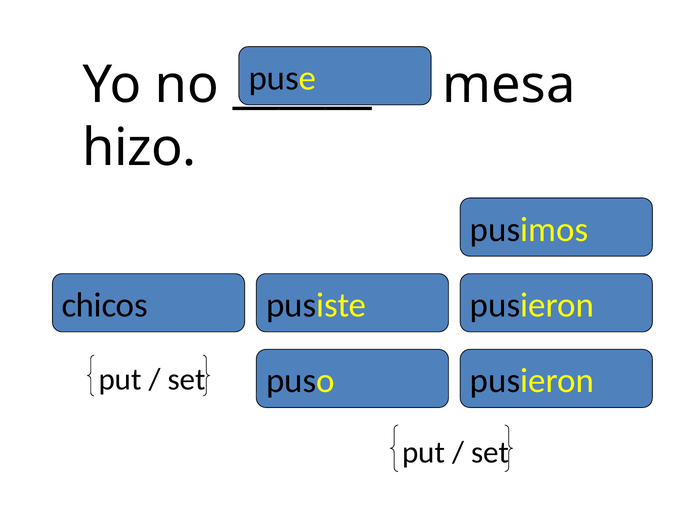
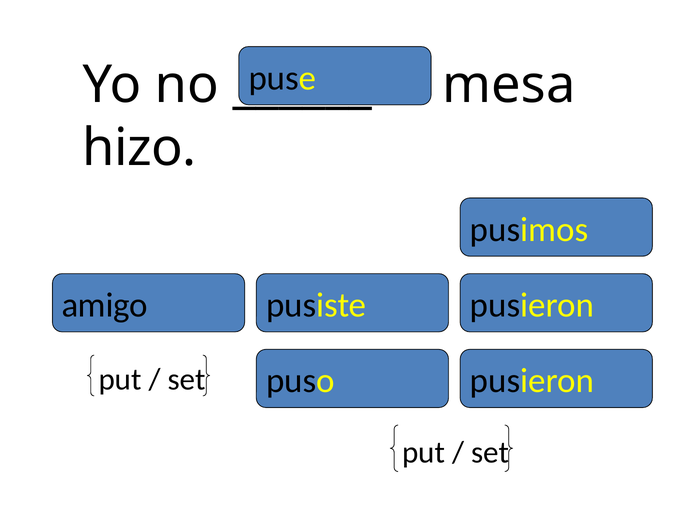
chicos: chicos -> amigo
